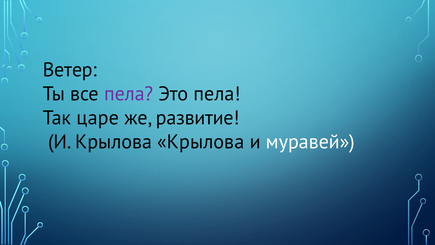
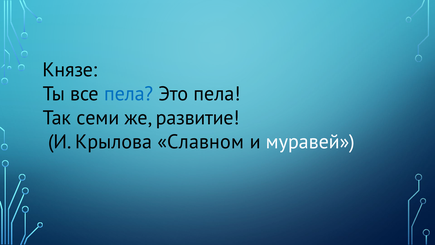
Ветер: Ветер -> Князе
пела at (129, 94) colour: purple -> blue
царе: царе -> семи
Крылова Крылова: Крылова -> Славном
